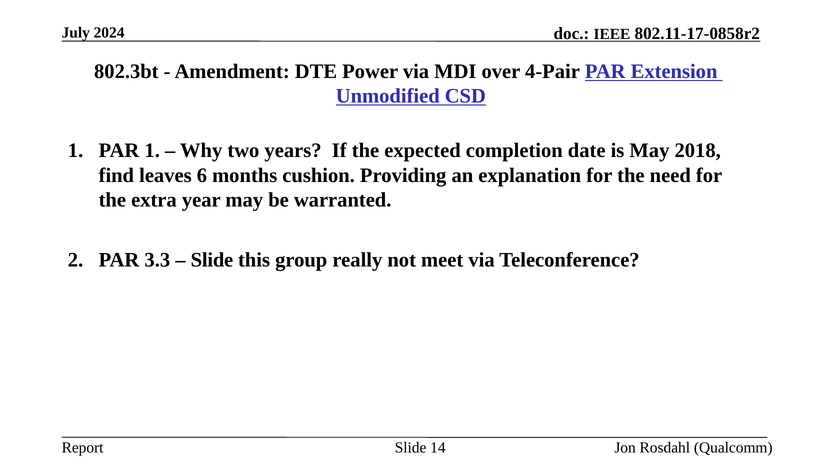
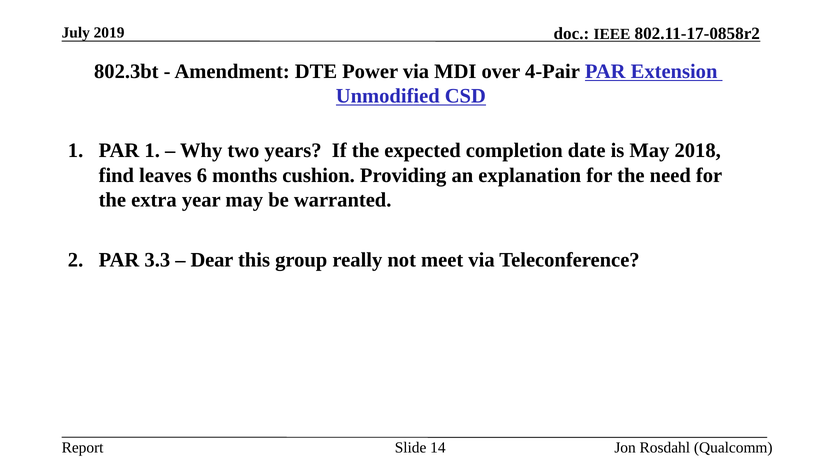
2024: 2024 -> 2019
Slide at (212, 259): Slide -> Dear
